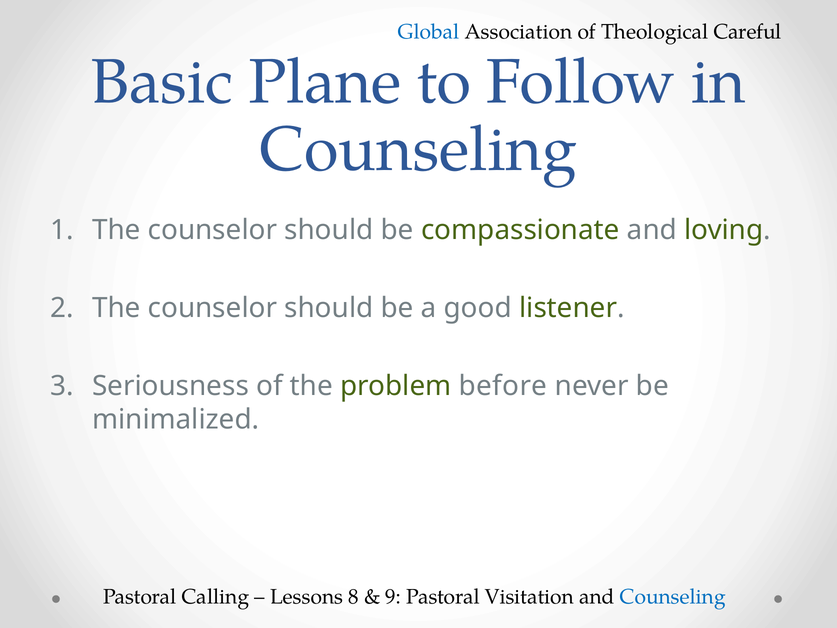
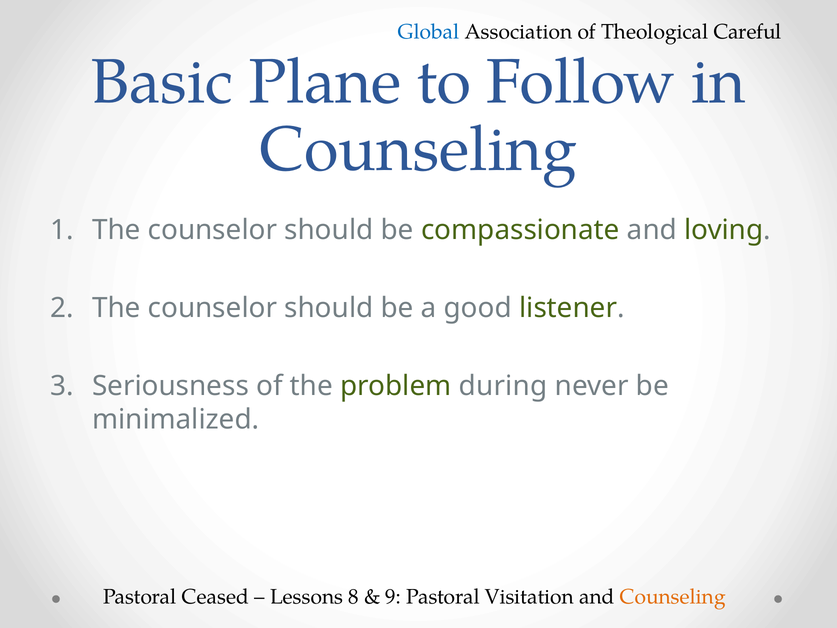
before: before -> during
Calling: Calling -> Ceased
Counseling at (673, 597) colour: blue -> orange
